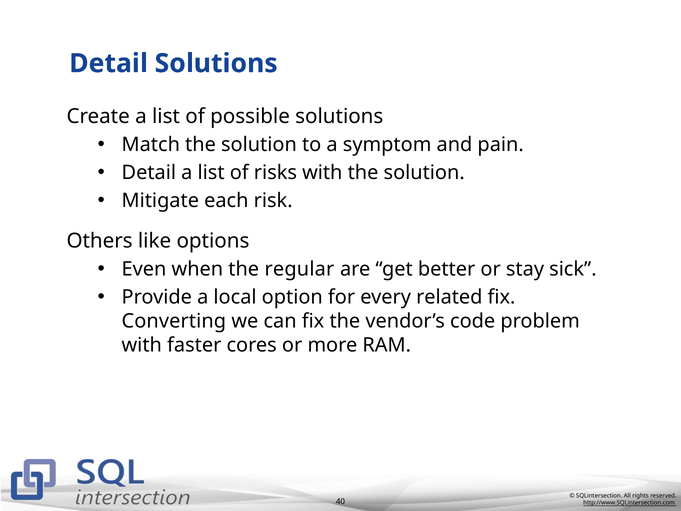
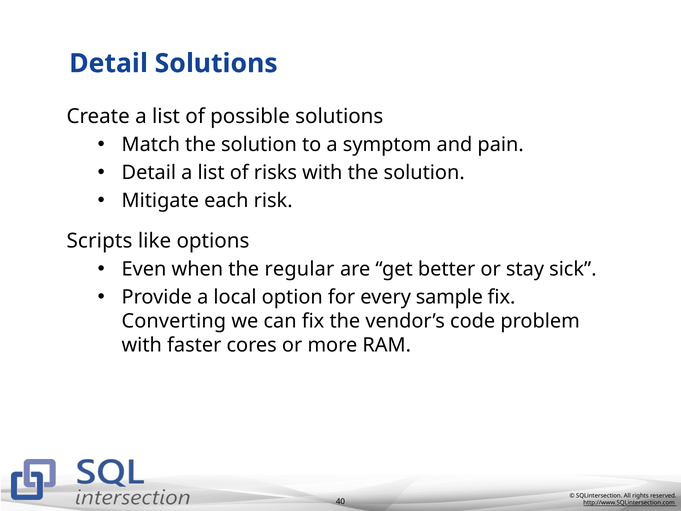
Others: Others -> Scripts
related: related -> sample
